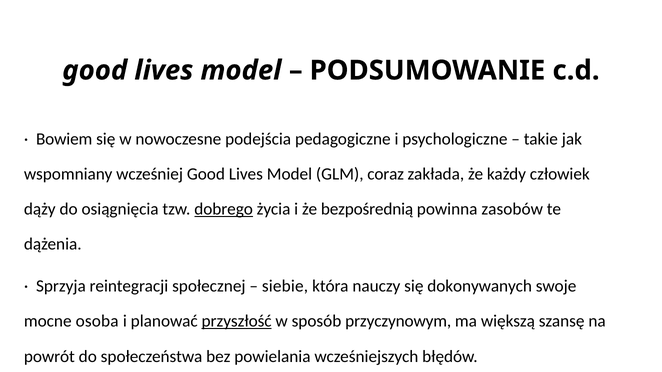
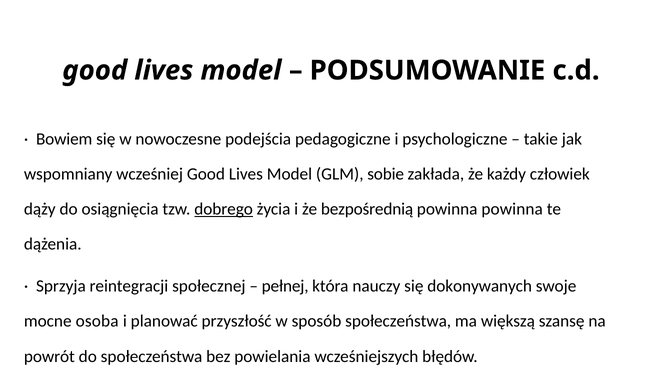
coraz: coraz -> sobie
powinna zasobów: zasobów -> powinna
siebie: siebie -> pełnej
przyszłość underline: present -> none
sposób przyczynowym: przyczynowym -> społeczeństwa
